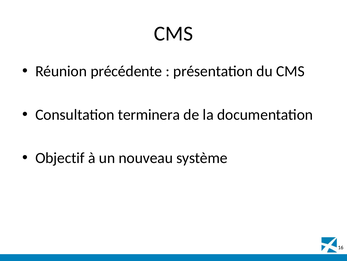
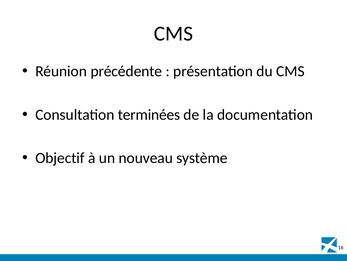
terminera: terminera -> terminées
